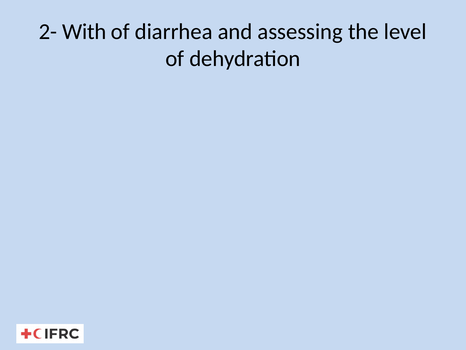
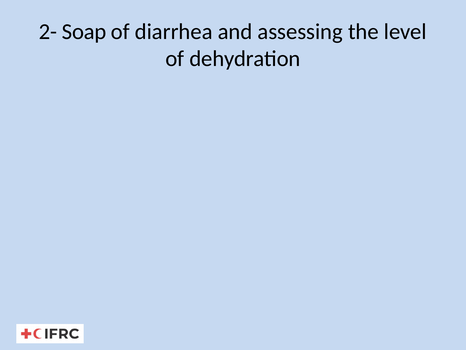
With: With -> Soap
